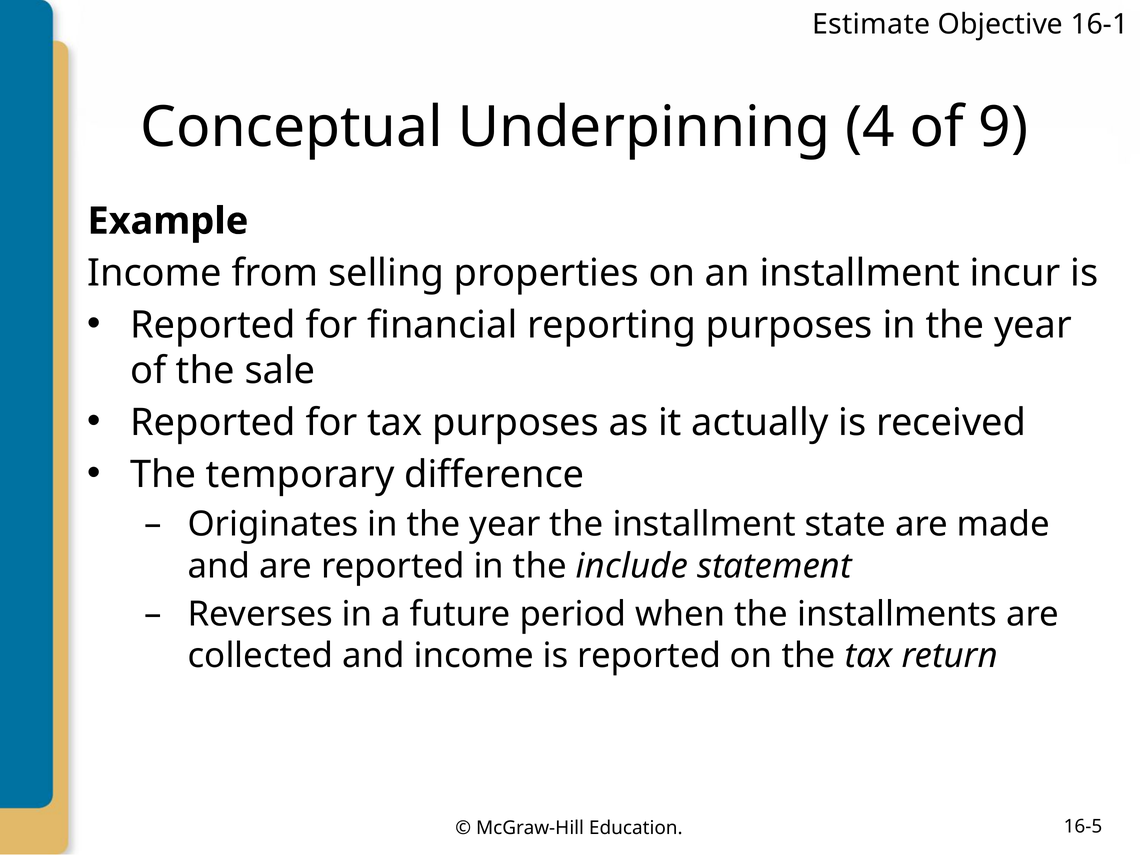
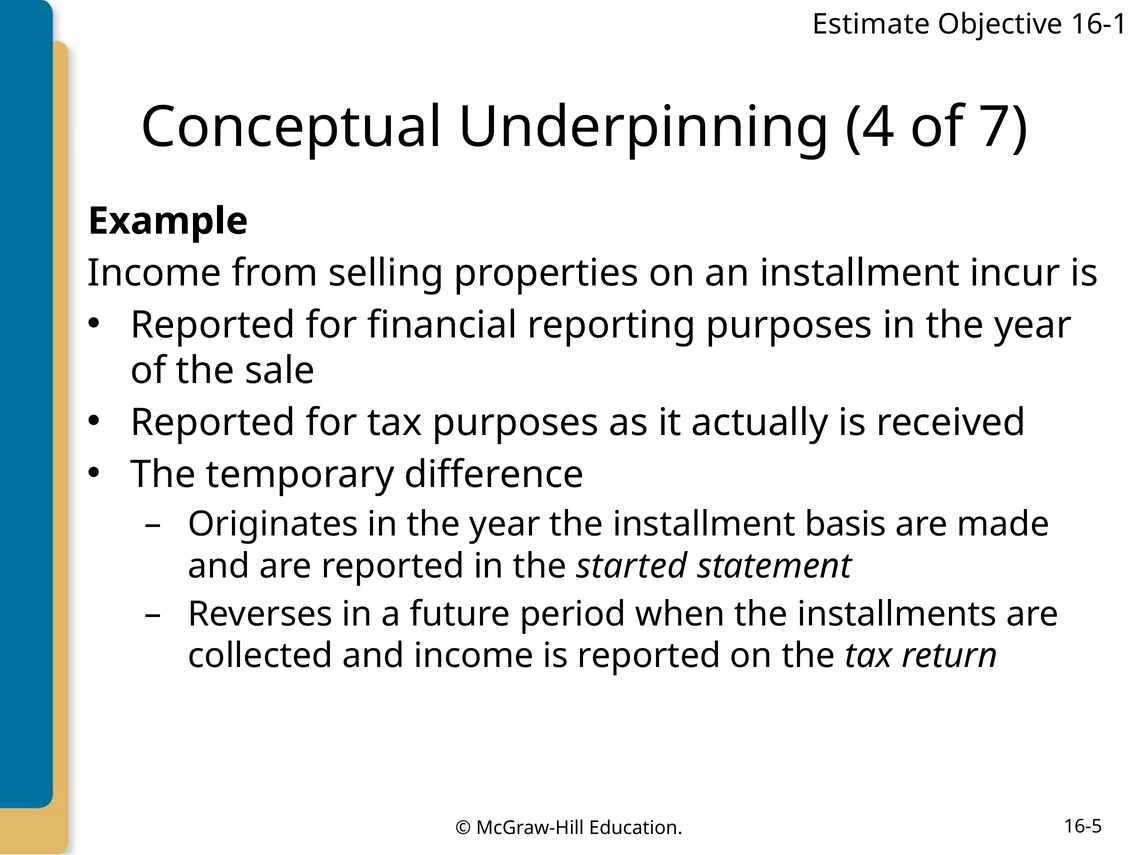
9: 9 -> 7
state: state -> basis
include: include -> started
